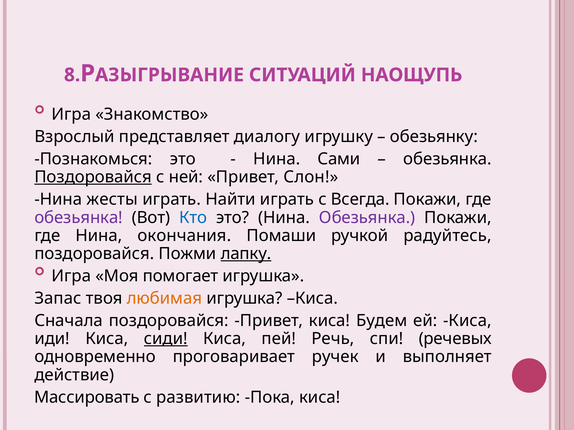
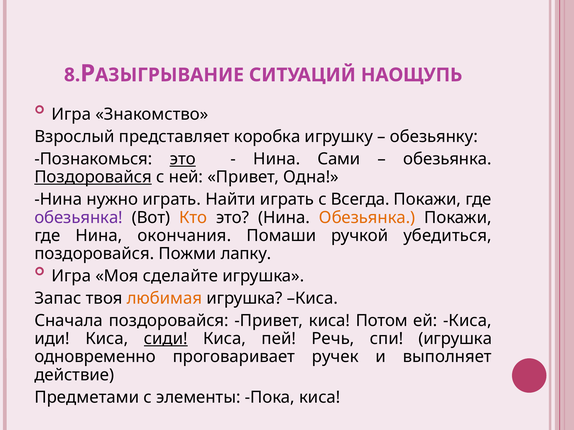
диалогу: диалогу -> коробка
это at (183, 159) underline: none -> present
Слон: Слон -> Одна
жесты: жесты -> нужно
Кто colour: blue -> orange
Обезьянка at (367, 218) colour: purple -> orange
радуйтесь: радуйтесь -> убедиться
лапку underline: present -> none
помогает: помогает -> сделайте
Будем: Будем -> Потом
спи речевых: речевых -> игрушка
Массировать: Массировать -> Предметами
развитию: развитию -> элементы
